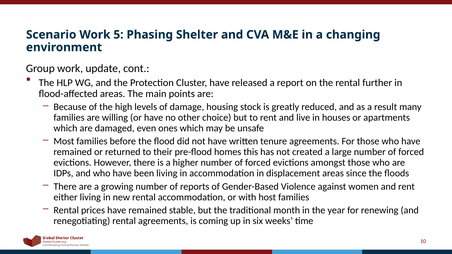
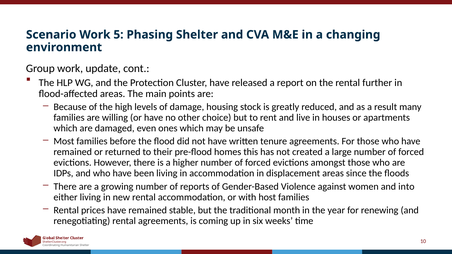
and rent: rent -> into
